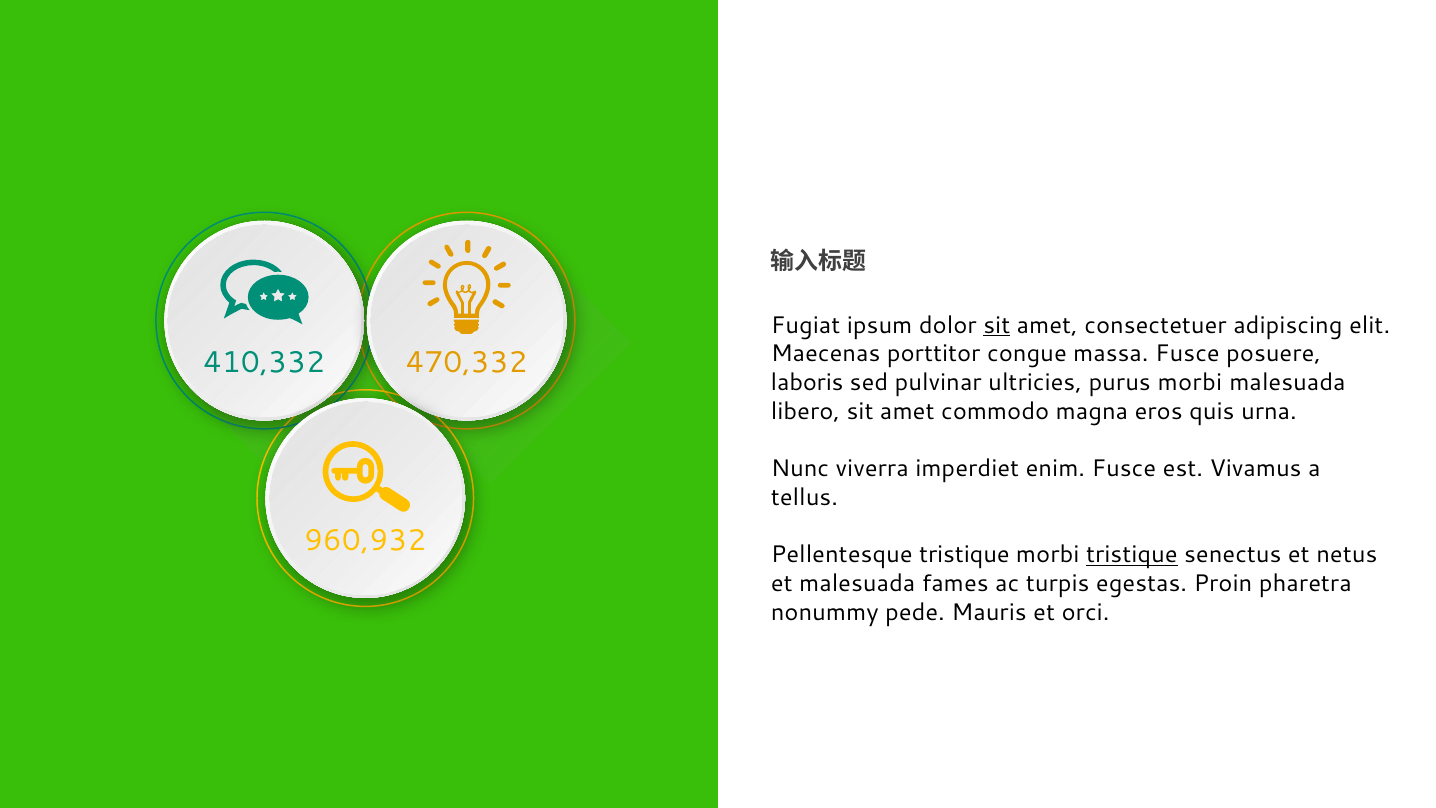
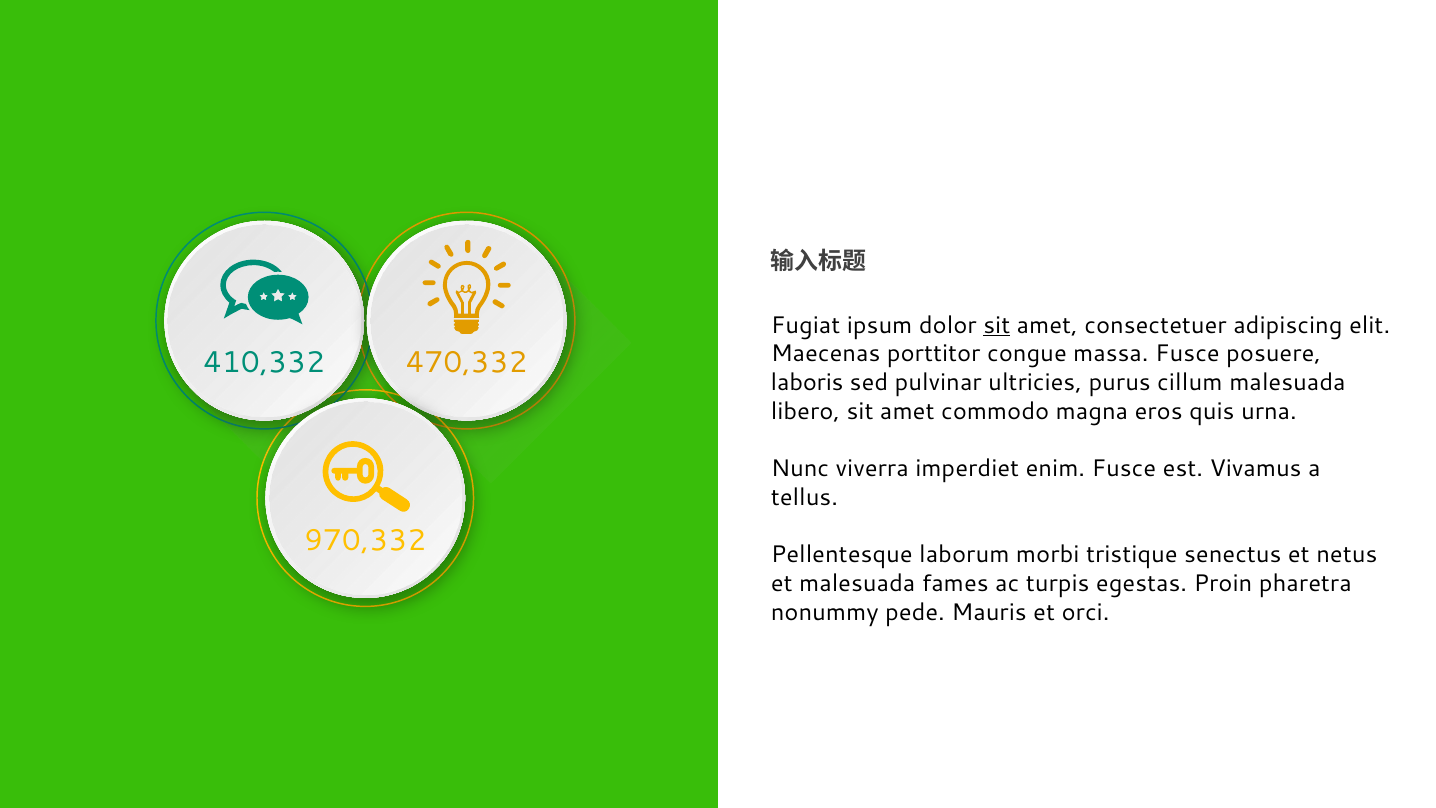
purus morbi: morbi -> cillum
960,932: 960,932 -> 970,332
Pellentesque tristique: tristique -> laborum
tristique at (1132, 555) underline: present -> none
